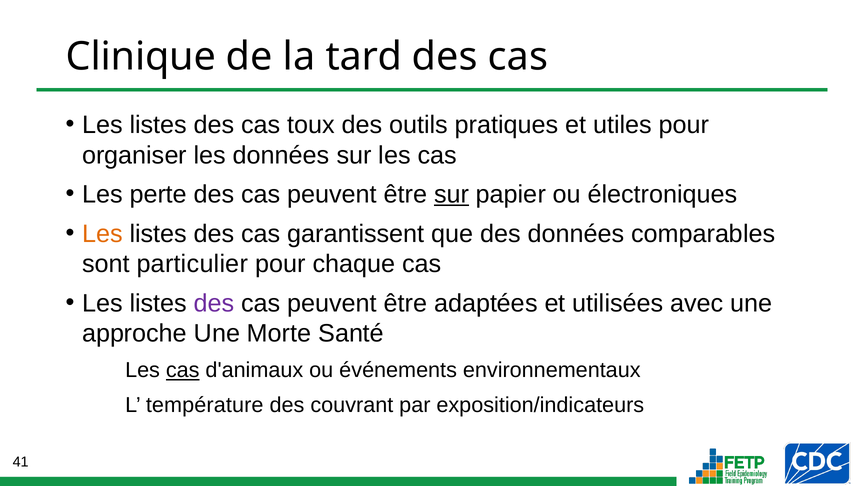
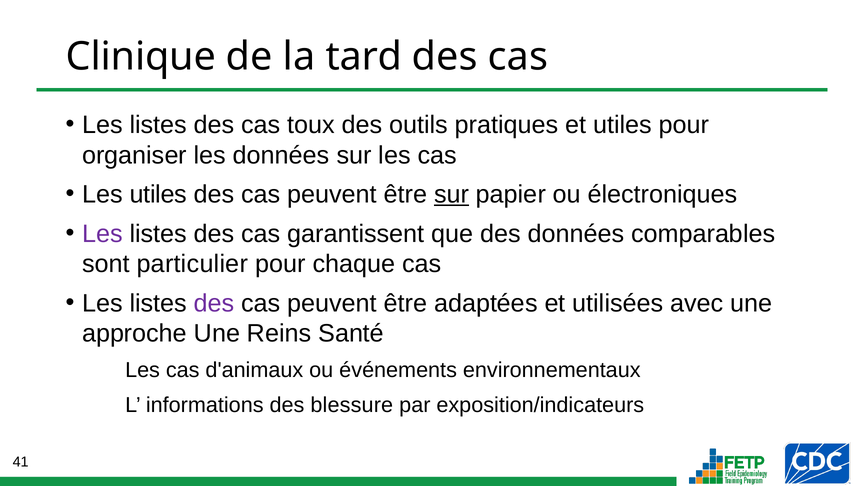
Les perte: perte -> utiles
Les at (102, 234) colour: orange -> purple
Morte: Morte -> Reins
cas at (183, 370) underline: present -> none
température: température -> informations
couvrant: couvrant -> blessure
